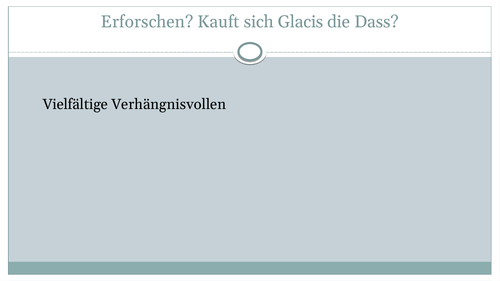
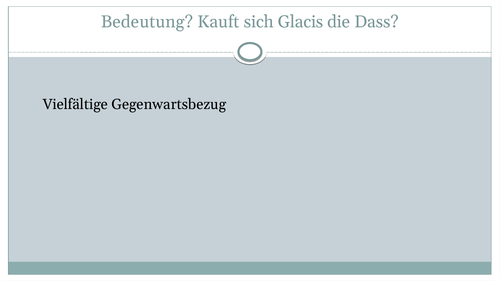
Erforschen: Erforschen -> Bedeutung
Verhängnisvollen: Verhängnisvollen -> Gegenwartsbezug
